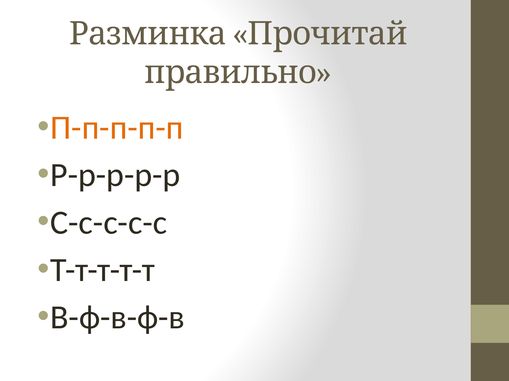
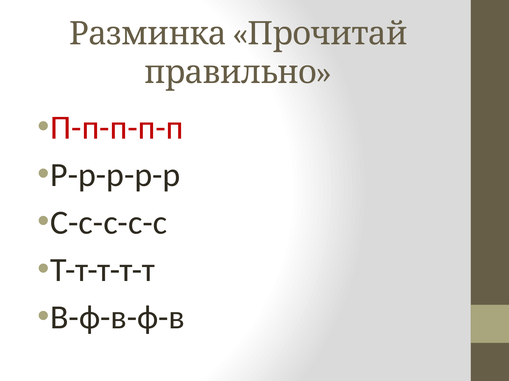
П-п-п-п-п colour: orange -> red
